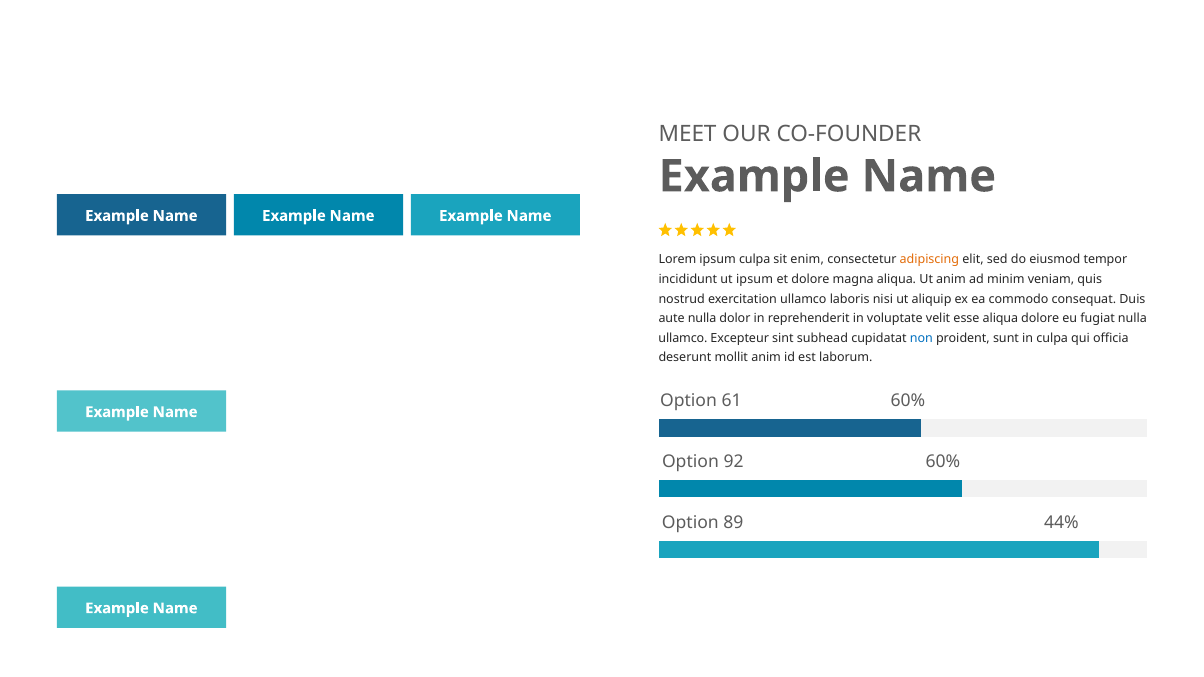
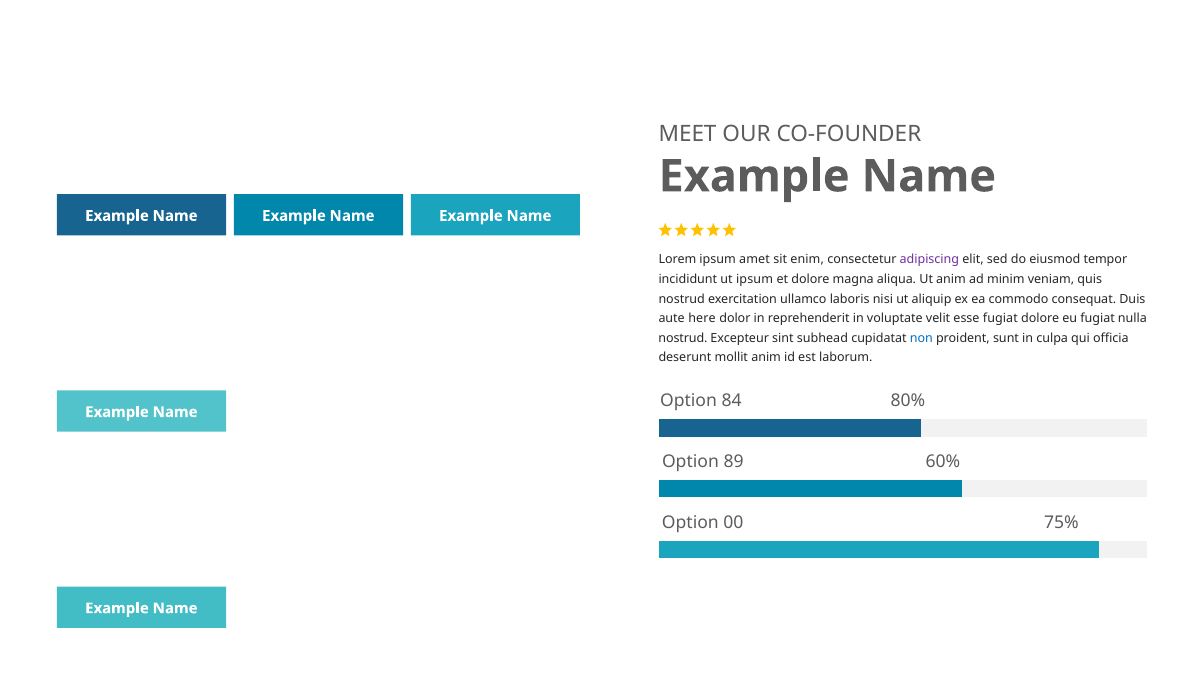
ipsum culpa: culpa -> amet
adipiscing colour: orange -> purple
aute nulla: nulla -> here
esse aliqua: aliqua -> fugiat
ullamco at (683, 338): ullamco -> nostrud
61: 61 -> 84
60% at (908, 401): 60% -> 80%
92: 92 -> 89
89: 89 -> 00
44%: 44% -> 75%
